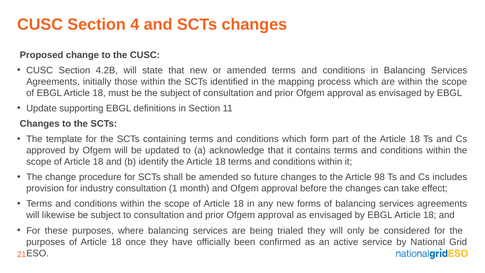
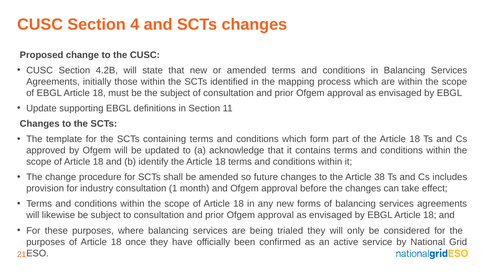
98: 98 -> 38
